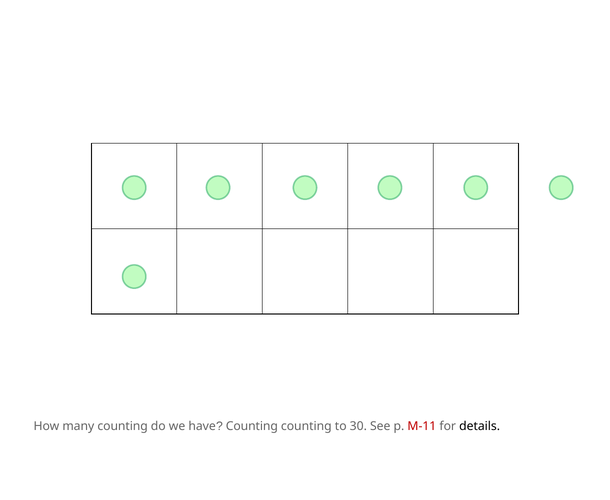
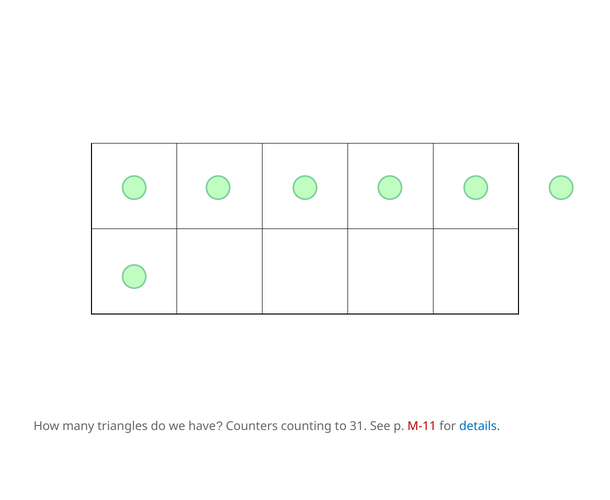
many counting: counting -> triangles
Counting at (252, 426): Counting -> Counters
30: 30 -> 31
details colour: black -> blue
